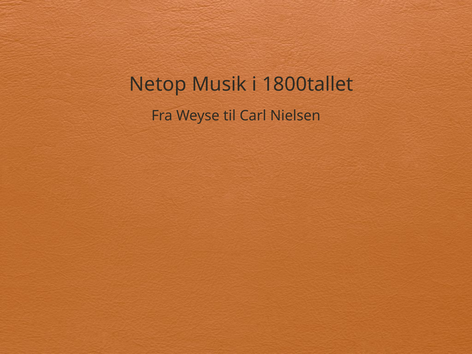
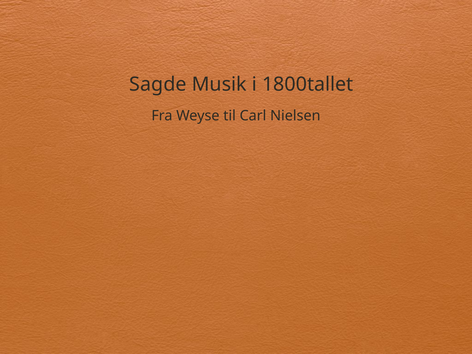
Netop: Netop -> Sagde
